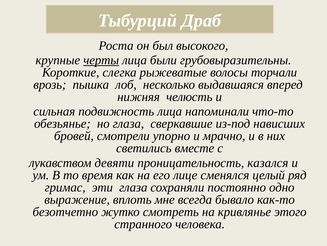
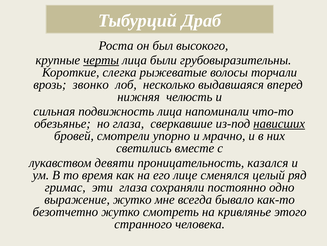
пышка: пышка -> звонко
нависших underline: none -> present
выражение вплоть: вплоть -> жутко
